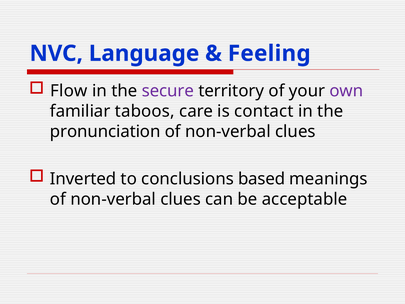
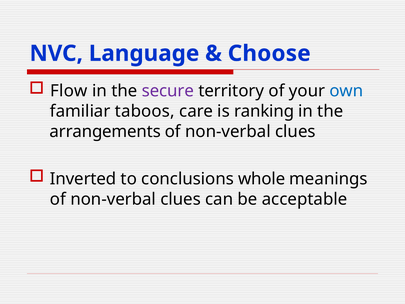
Feeling: Feeling -> Choose
own colour: purple -> blue
contact: contact -> ranking
pronunciation: pronunciation -> arrangements
based: based -> whole
